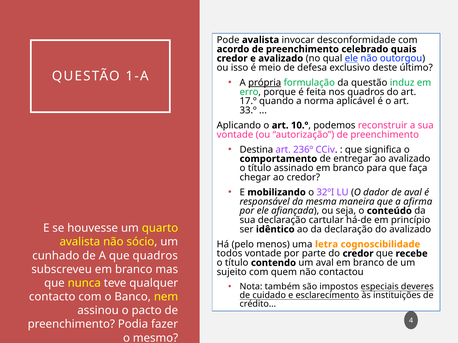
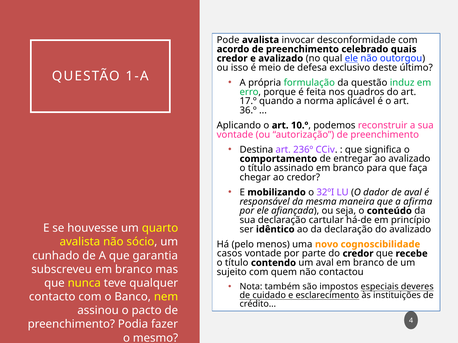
própria underline: present -> none
33.º: 33.º -> 36.º
letra: letra -> novo
todos: todos -> casos
que quadros: quadros -> garantia
